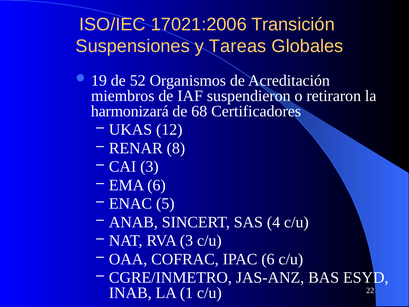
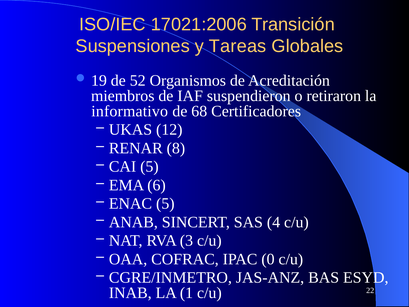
harmonizará: harmonizará -> informativo
CAI 3: 3 -> 5
IPAC 6: 6 -> 0
